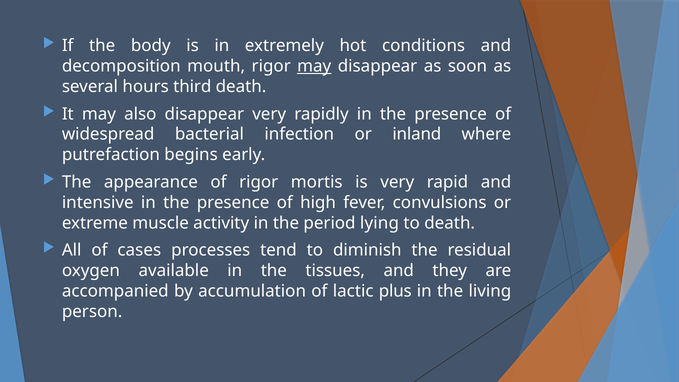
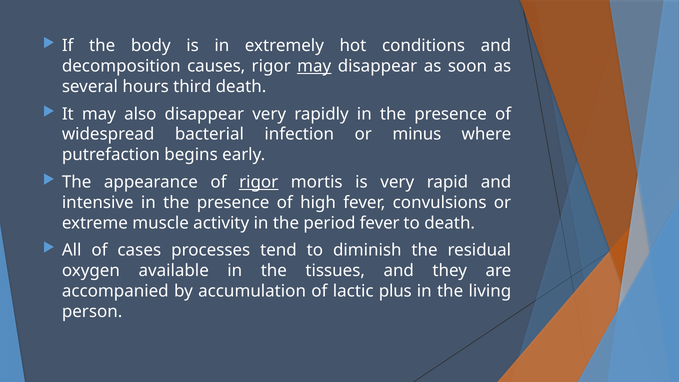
mouth: mouth -> causes
inland: inland -> minus
rigor at (259, 182) underline: none -> present
period lying: lying -> fever
